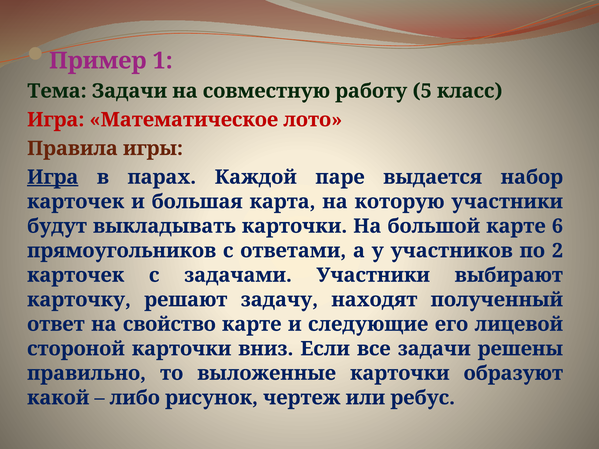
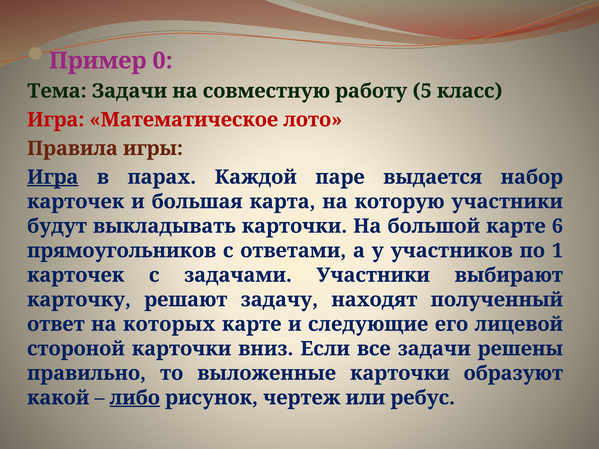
1: 1 -> 0
2: 2 -> 1
свойство: свойство -> которых
либо underline: none -> present
